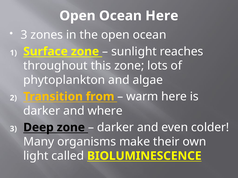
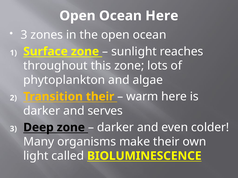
Transition from: from -> their
where: where -> serves
